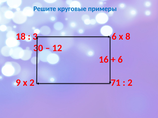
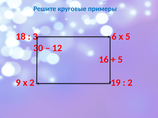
х 8: 8 -> 5
6 at (120, 60): 6 -> 5
71: 71 -> 19
